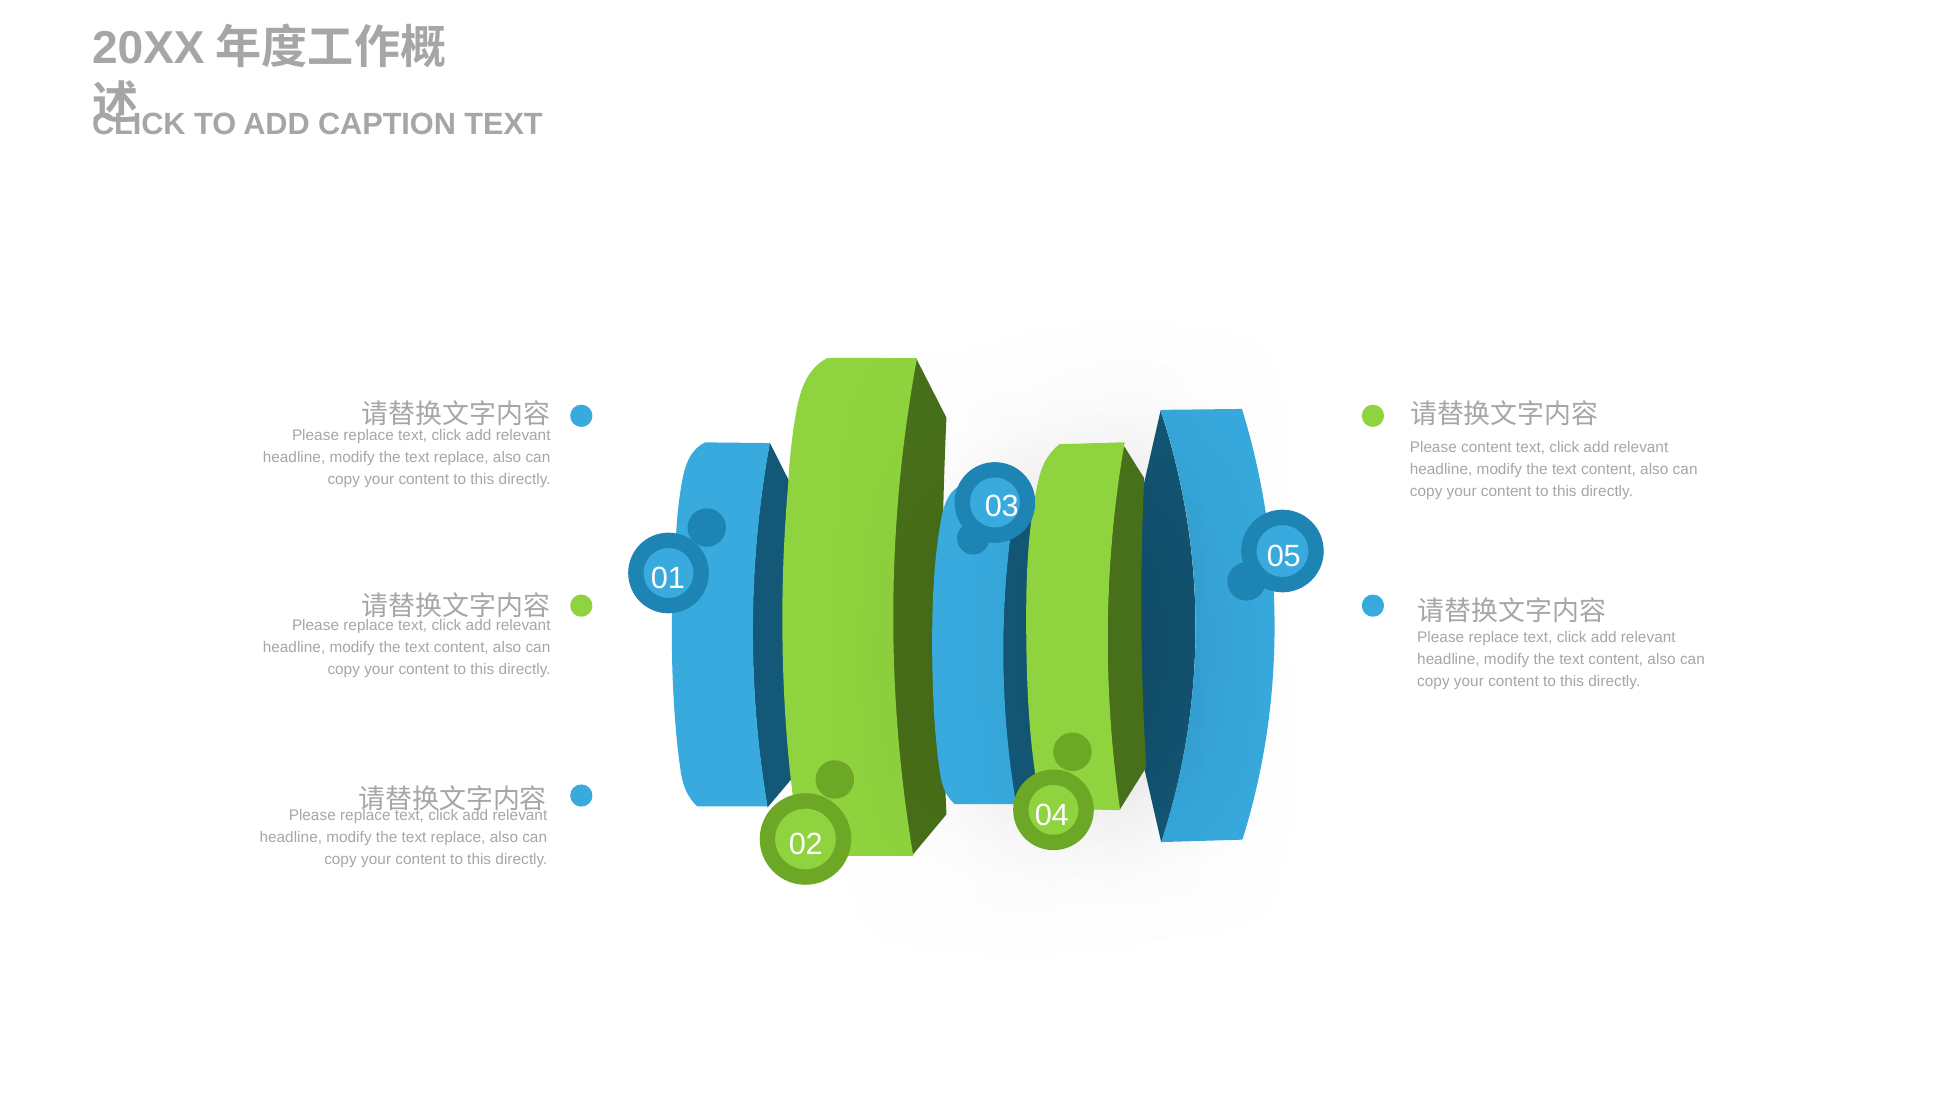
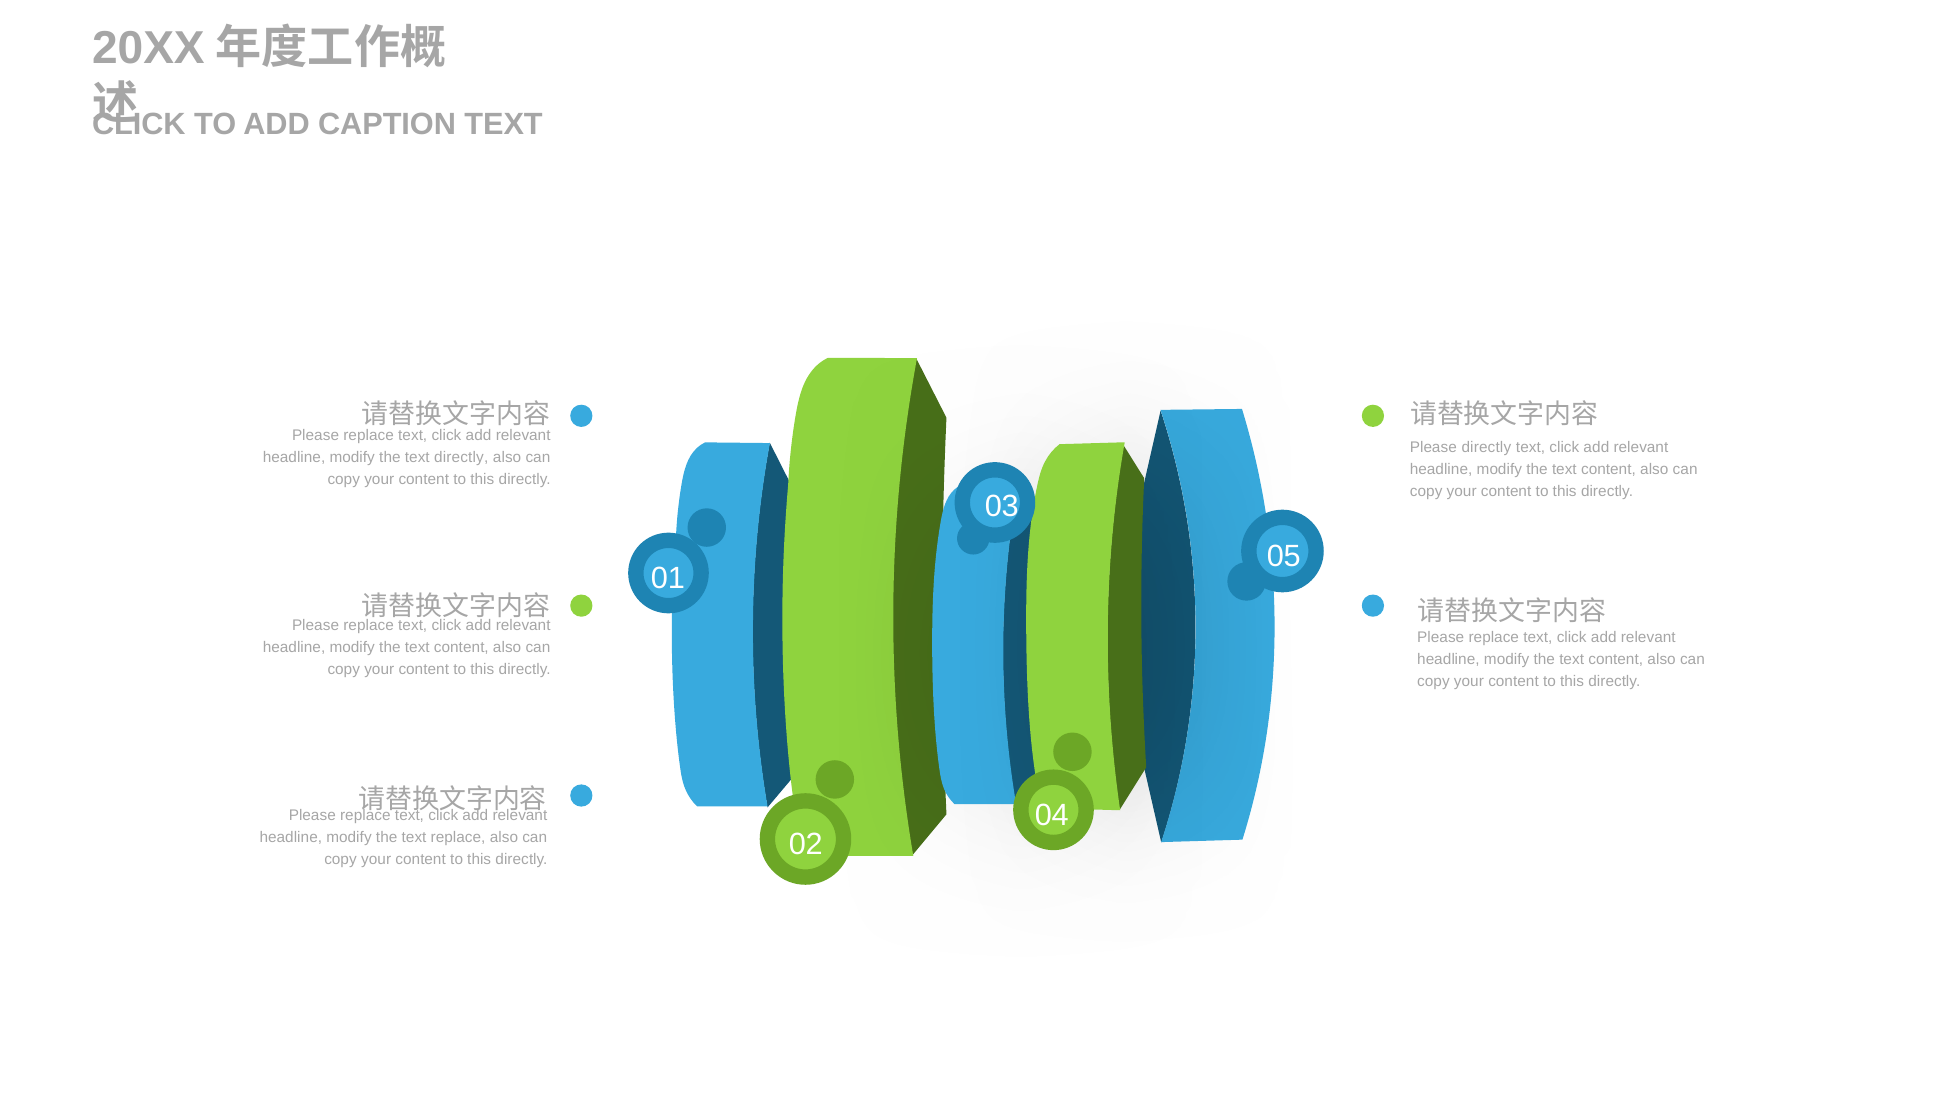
Please content: content -> directly
replace at (461, 458): replace -> directly
